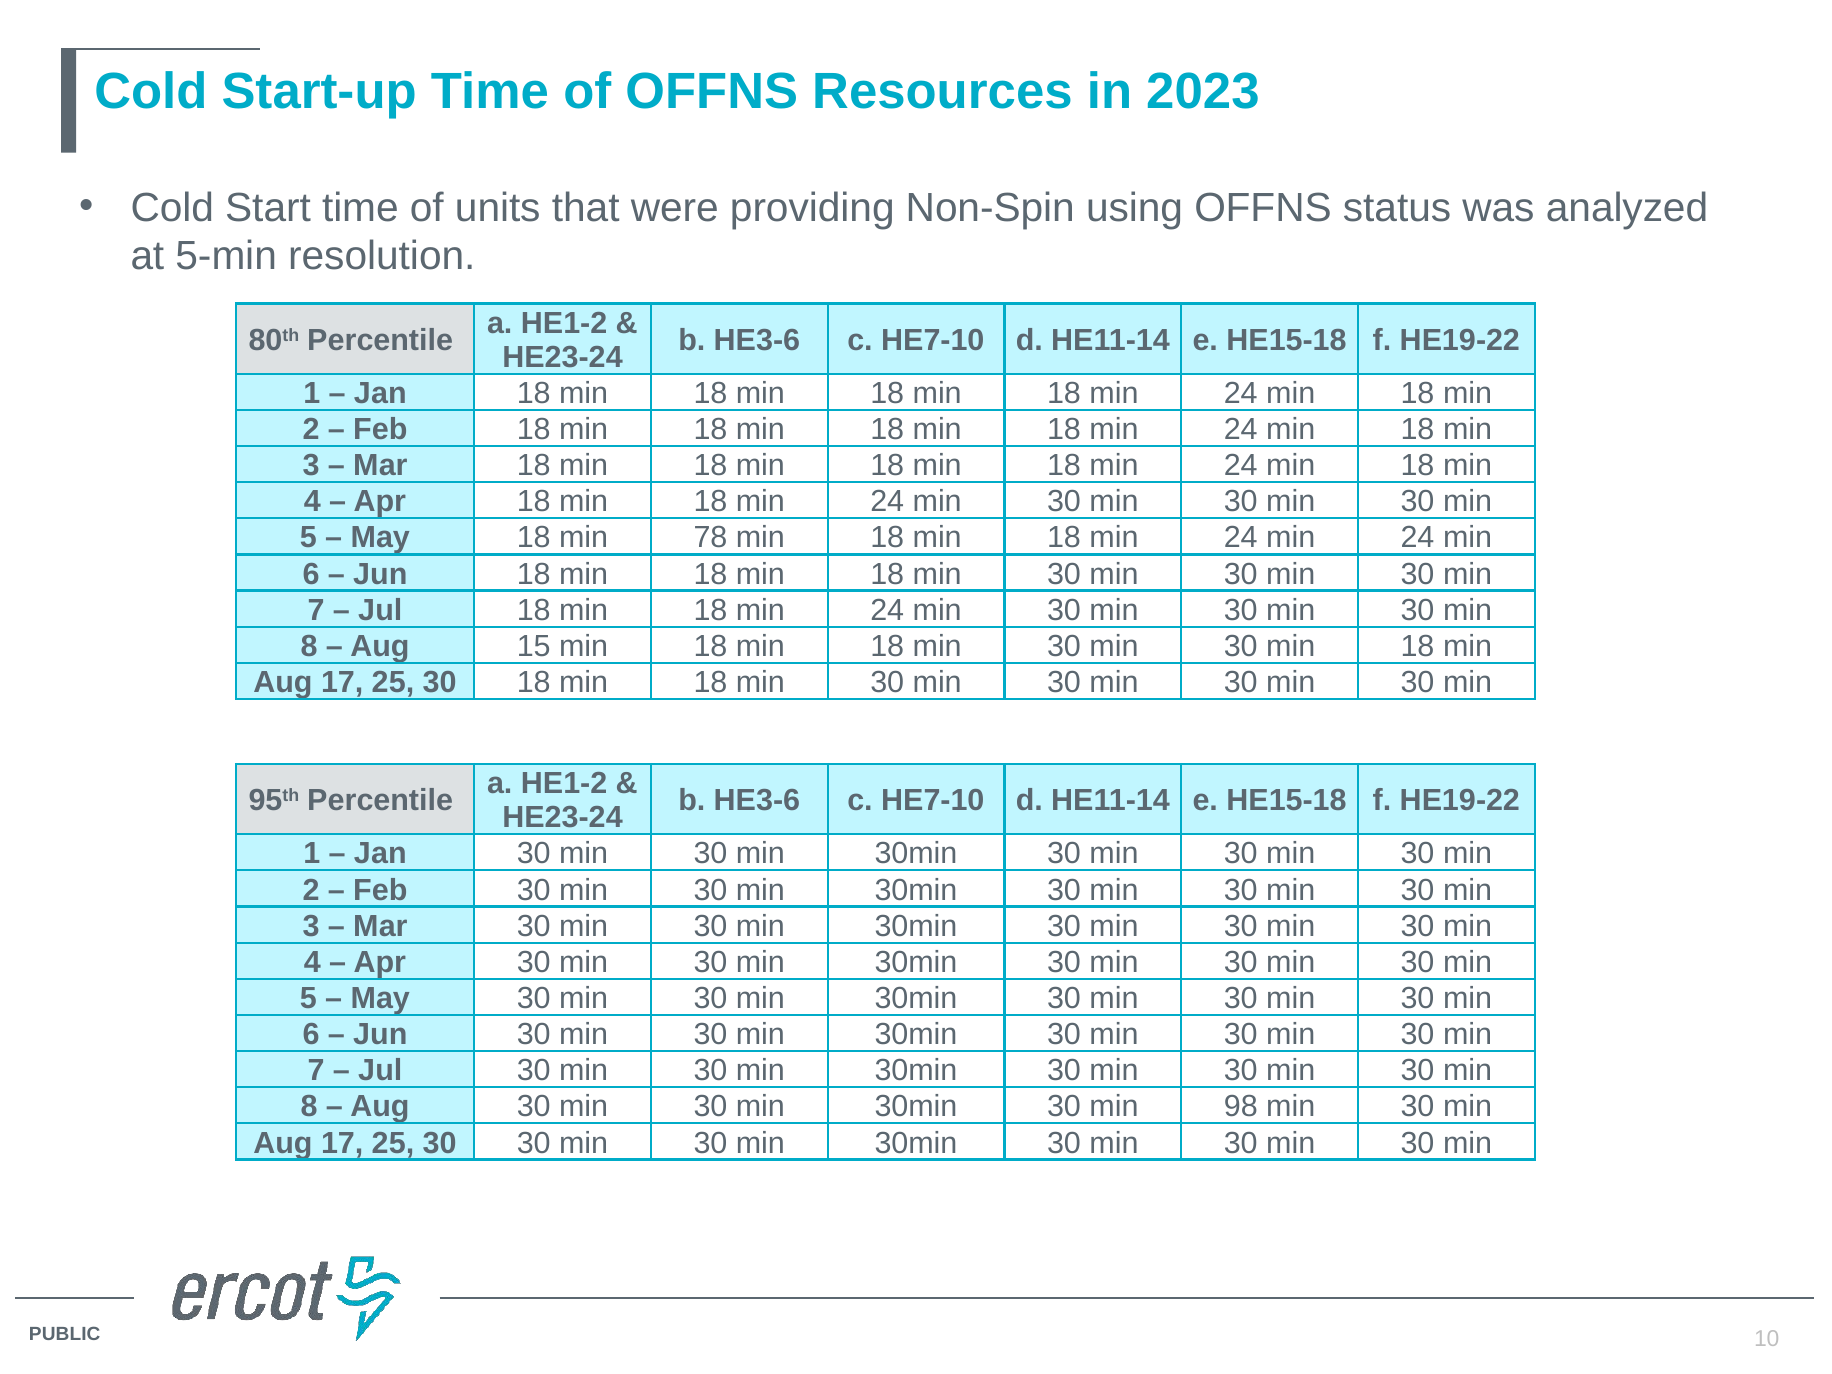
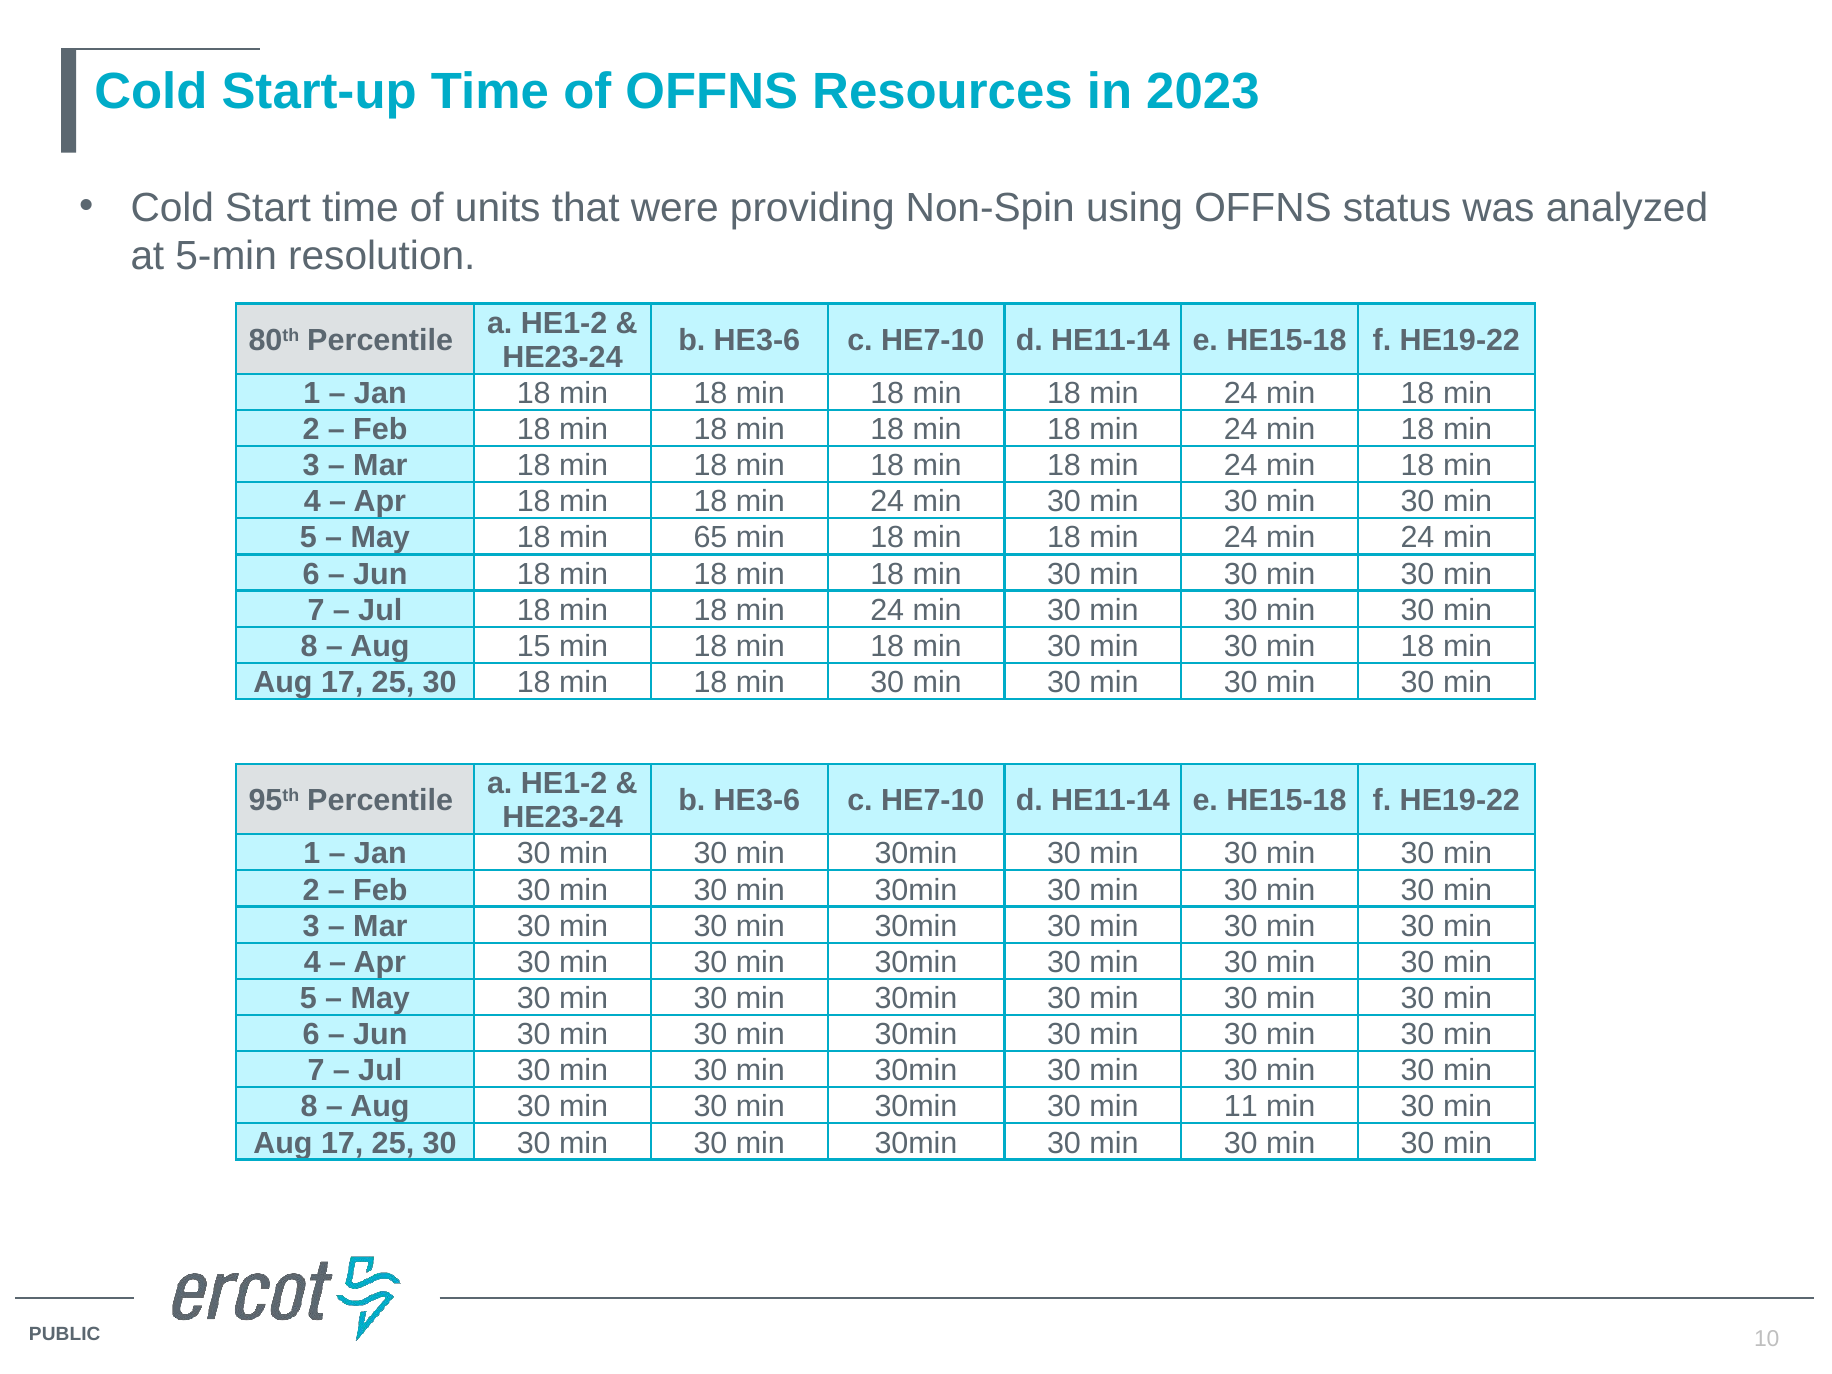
78: 78 -> 65
98: 98 -> 11
